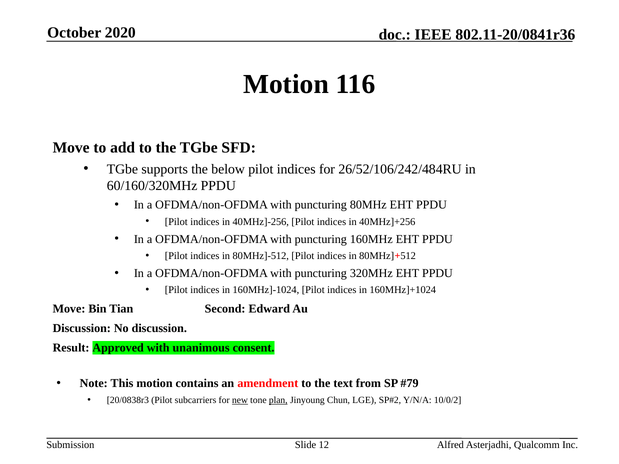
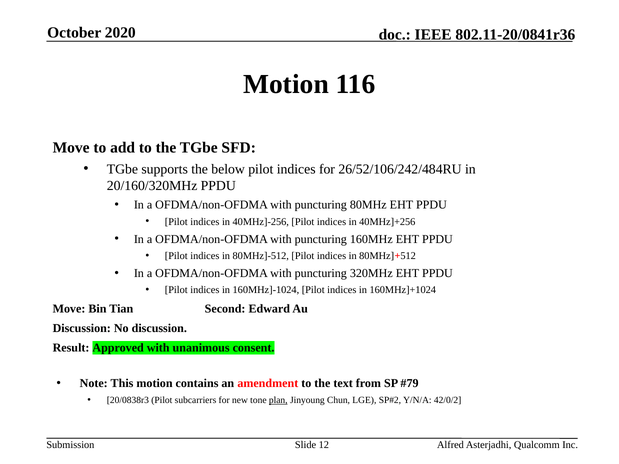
60/160/320MHz: 60/160/320MHz -> 20/160/320MHz
new underline: present -> none
10/0/2: 10/0/2 -> 42/0/2
